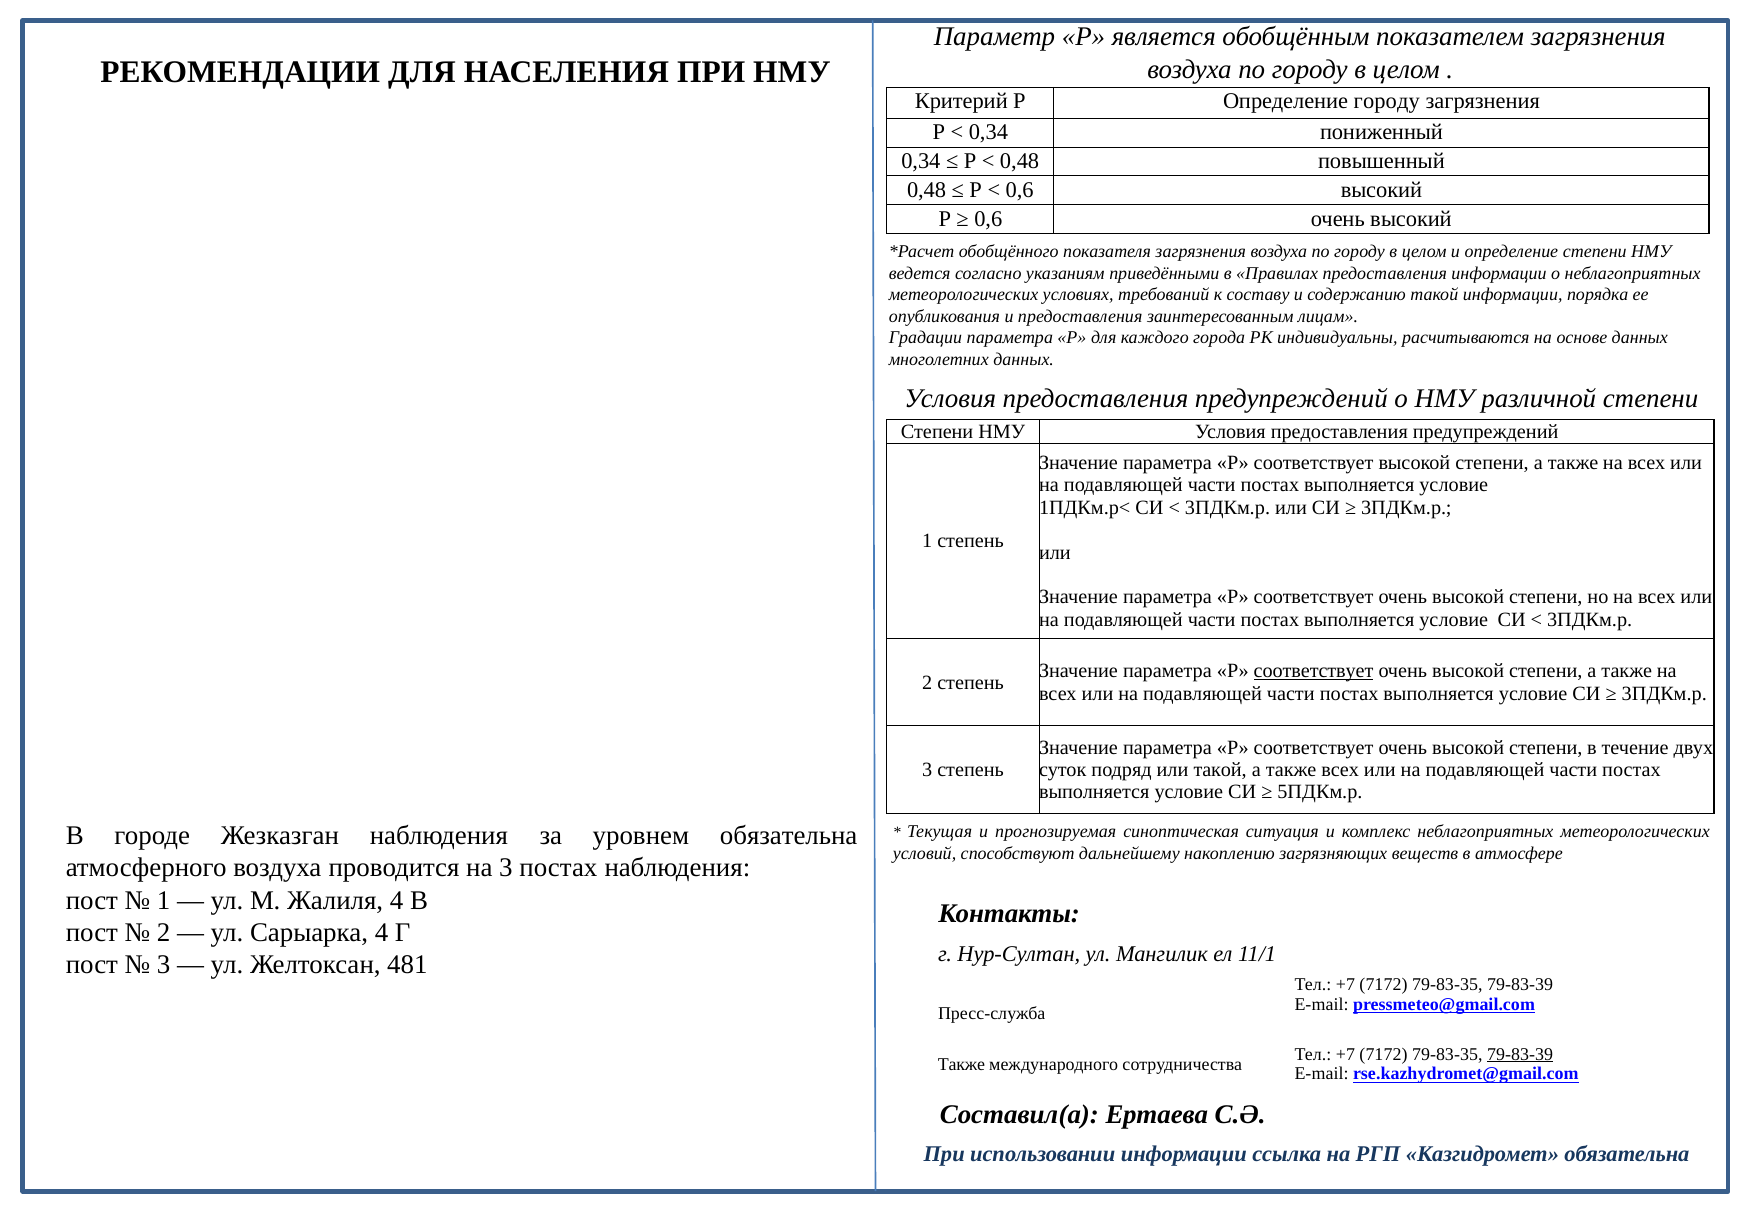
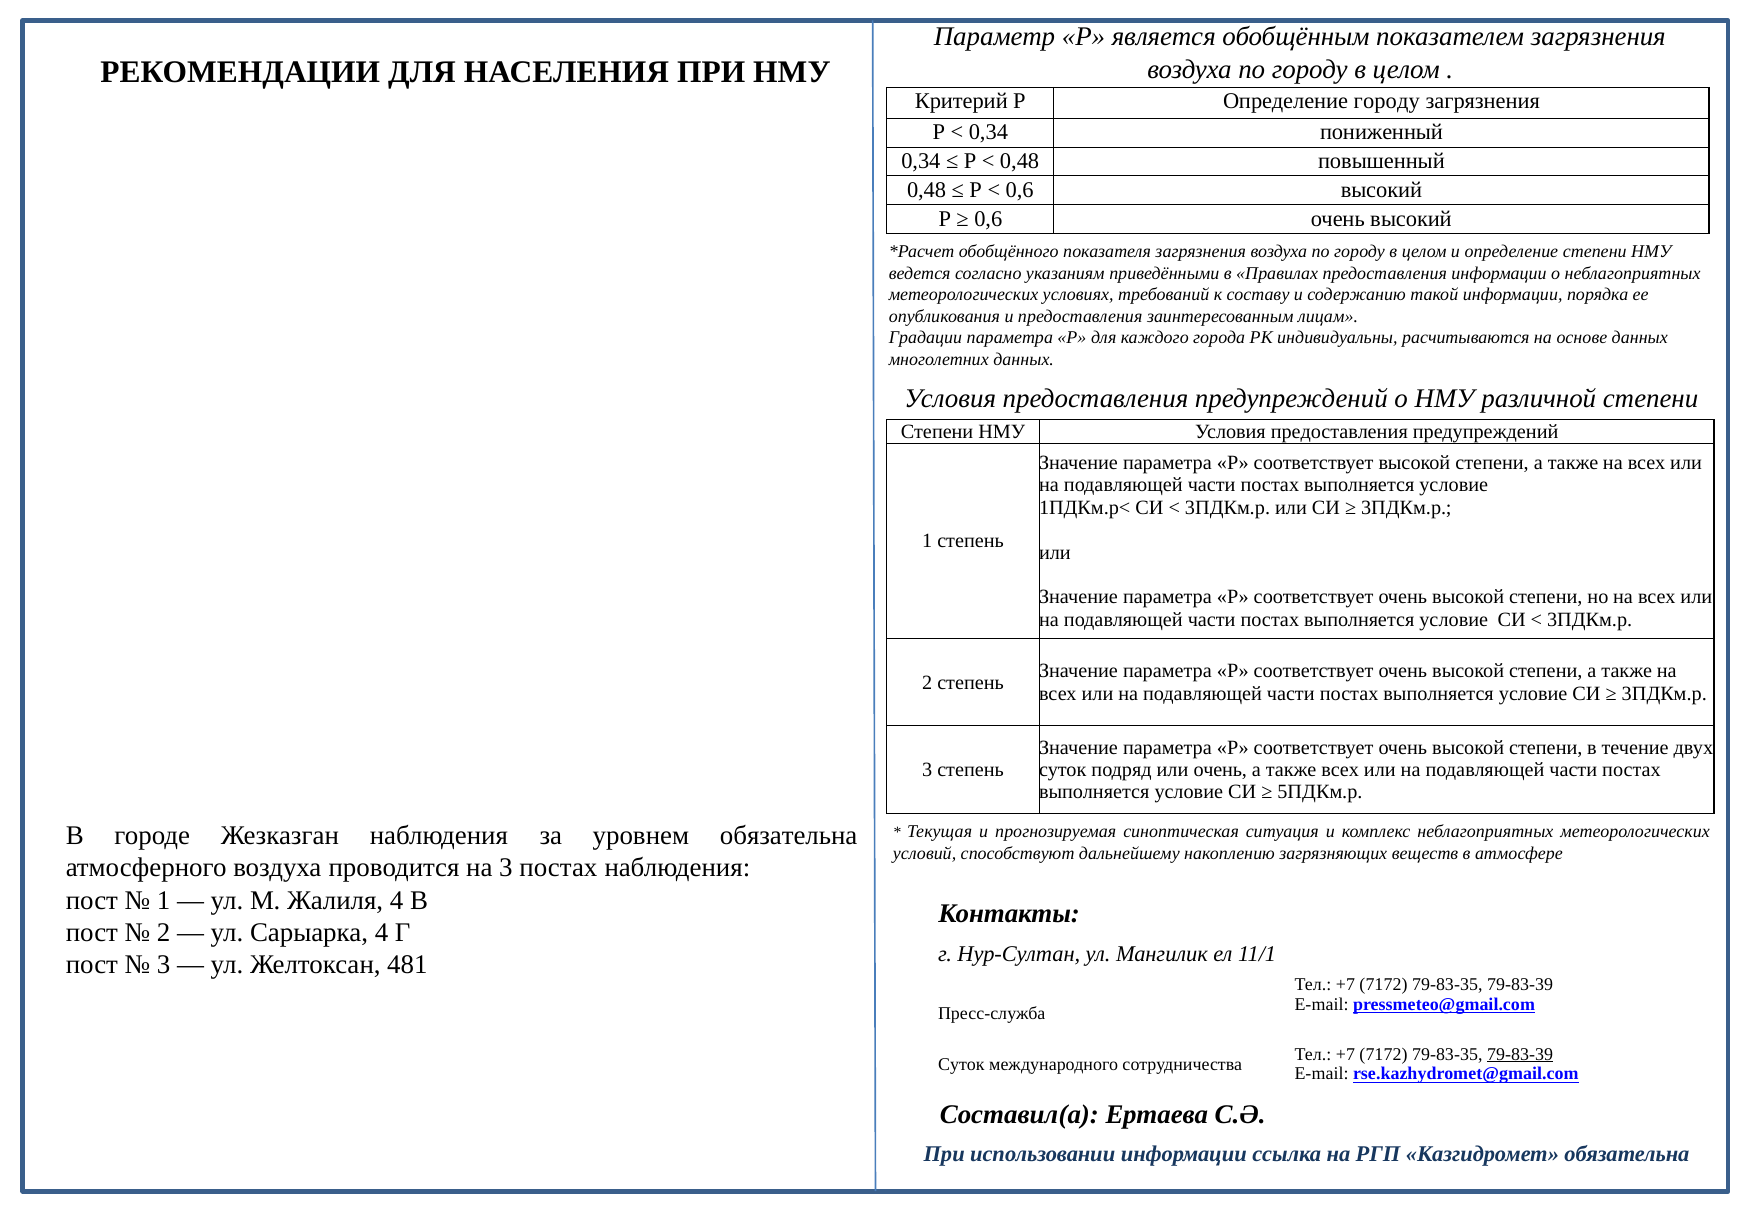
соответствует at (1314, 671) underline: present -> none
или такой: такой -> очень
Также at (961, 1064): Также -> Суток
